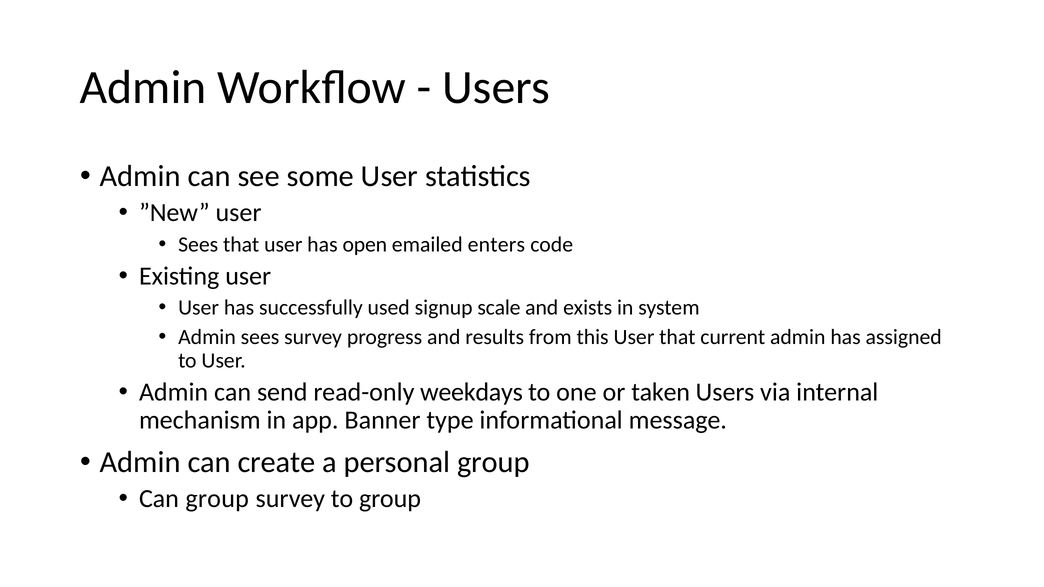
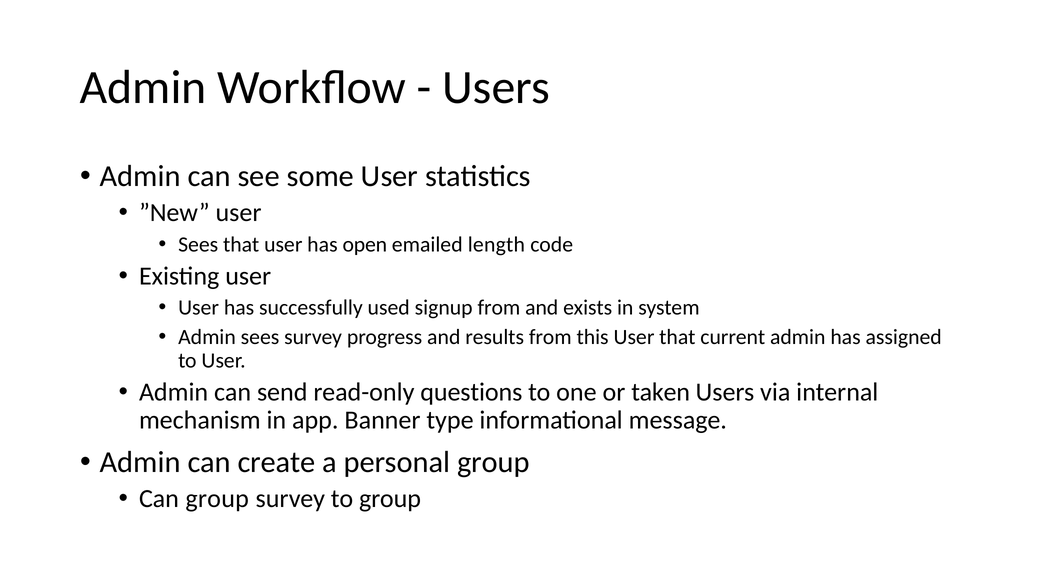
enters: enters -> length
signup scale: scale -> from
weekdays: weekdays -> questions
